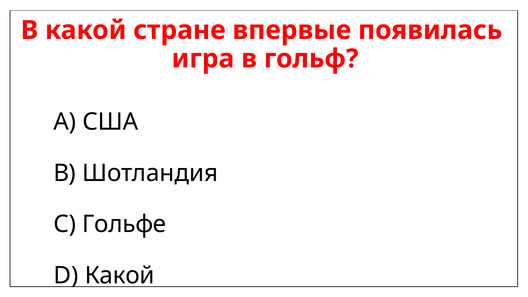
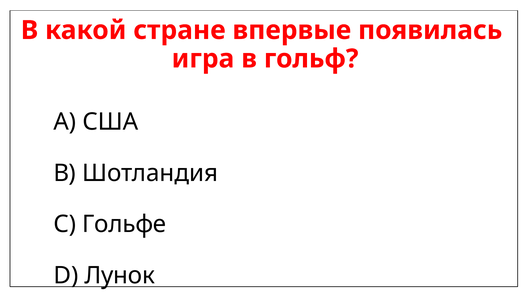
D Какой: Какой -> Лунок
